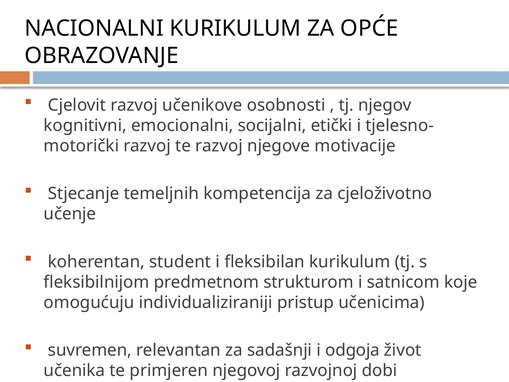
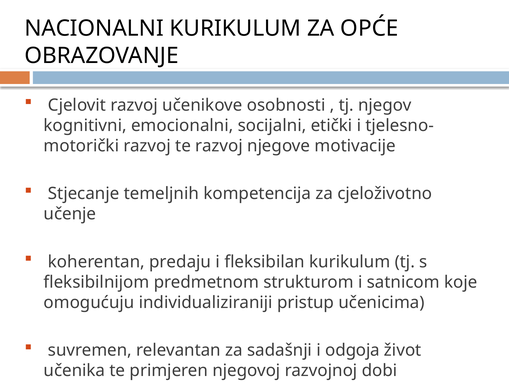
student: student -> predaju
